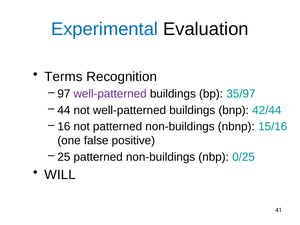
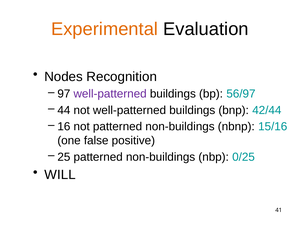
Experimental colour: blue -> orange
Terms: Terms -> Nodes
35/97: 35/97 -> 56/97
